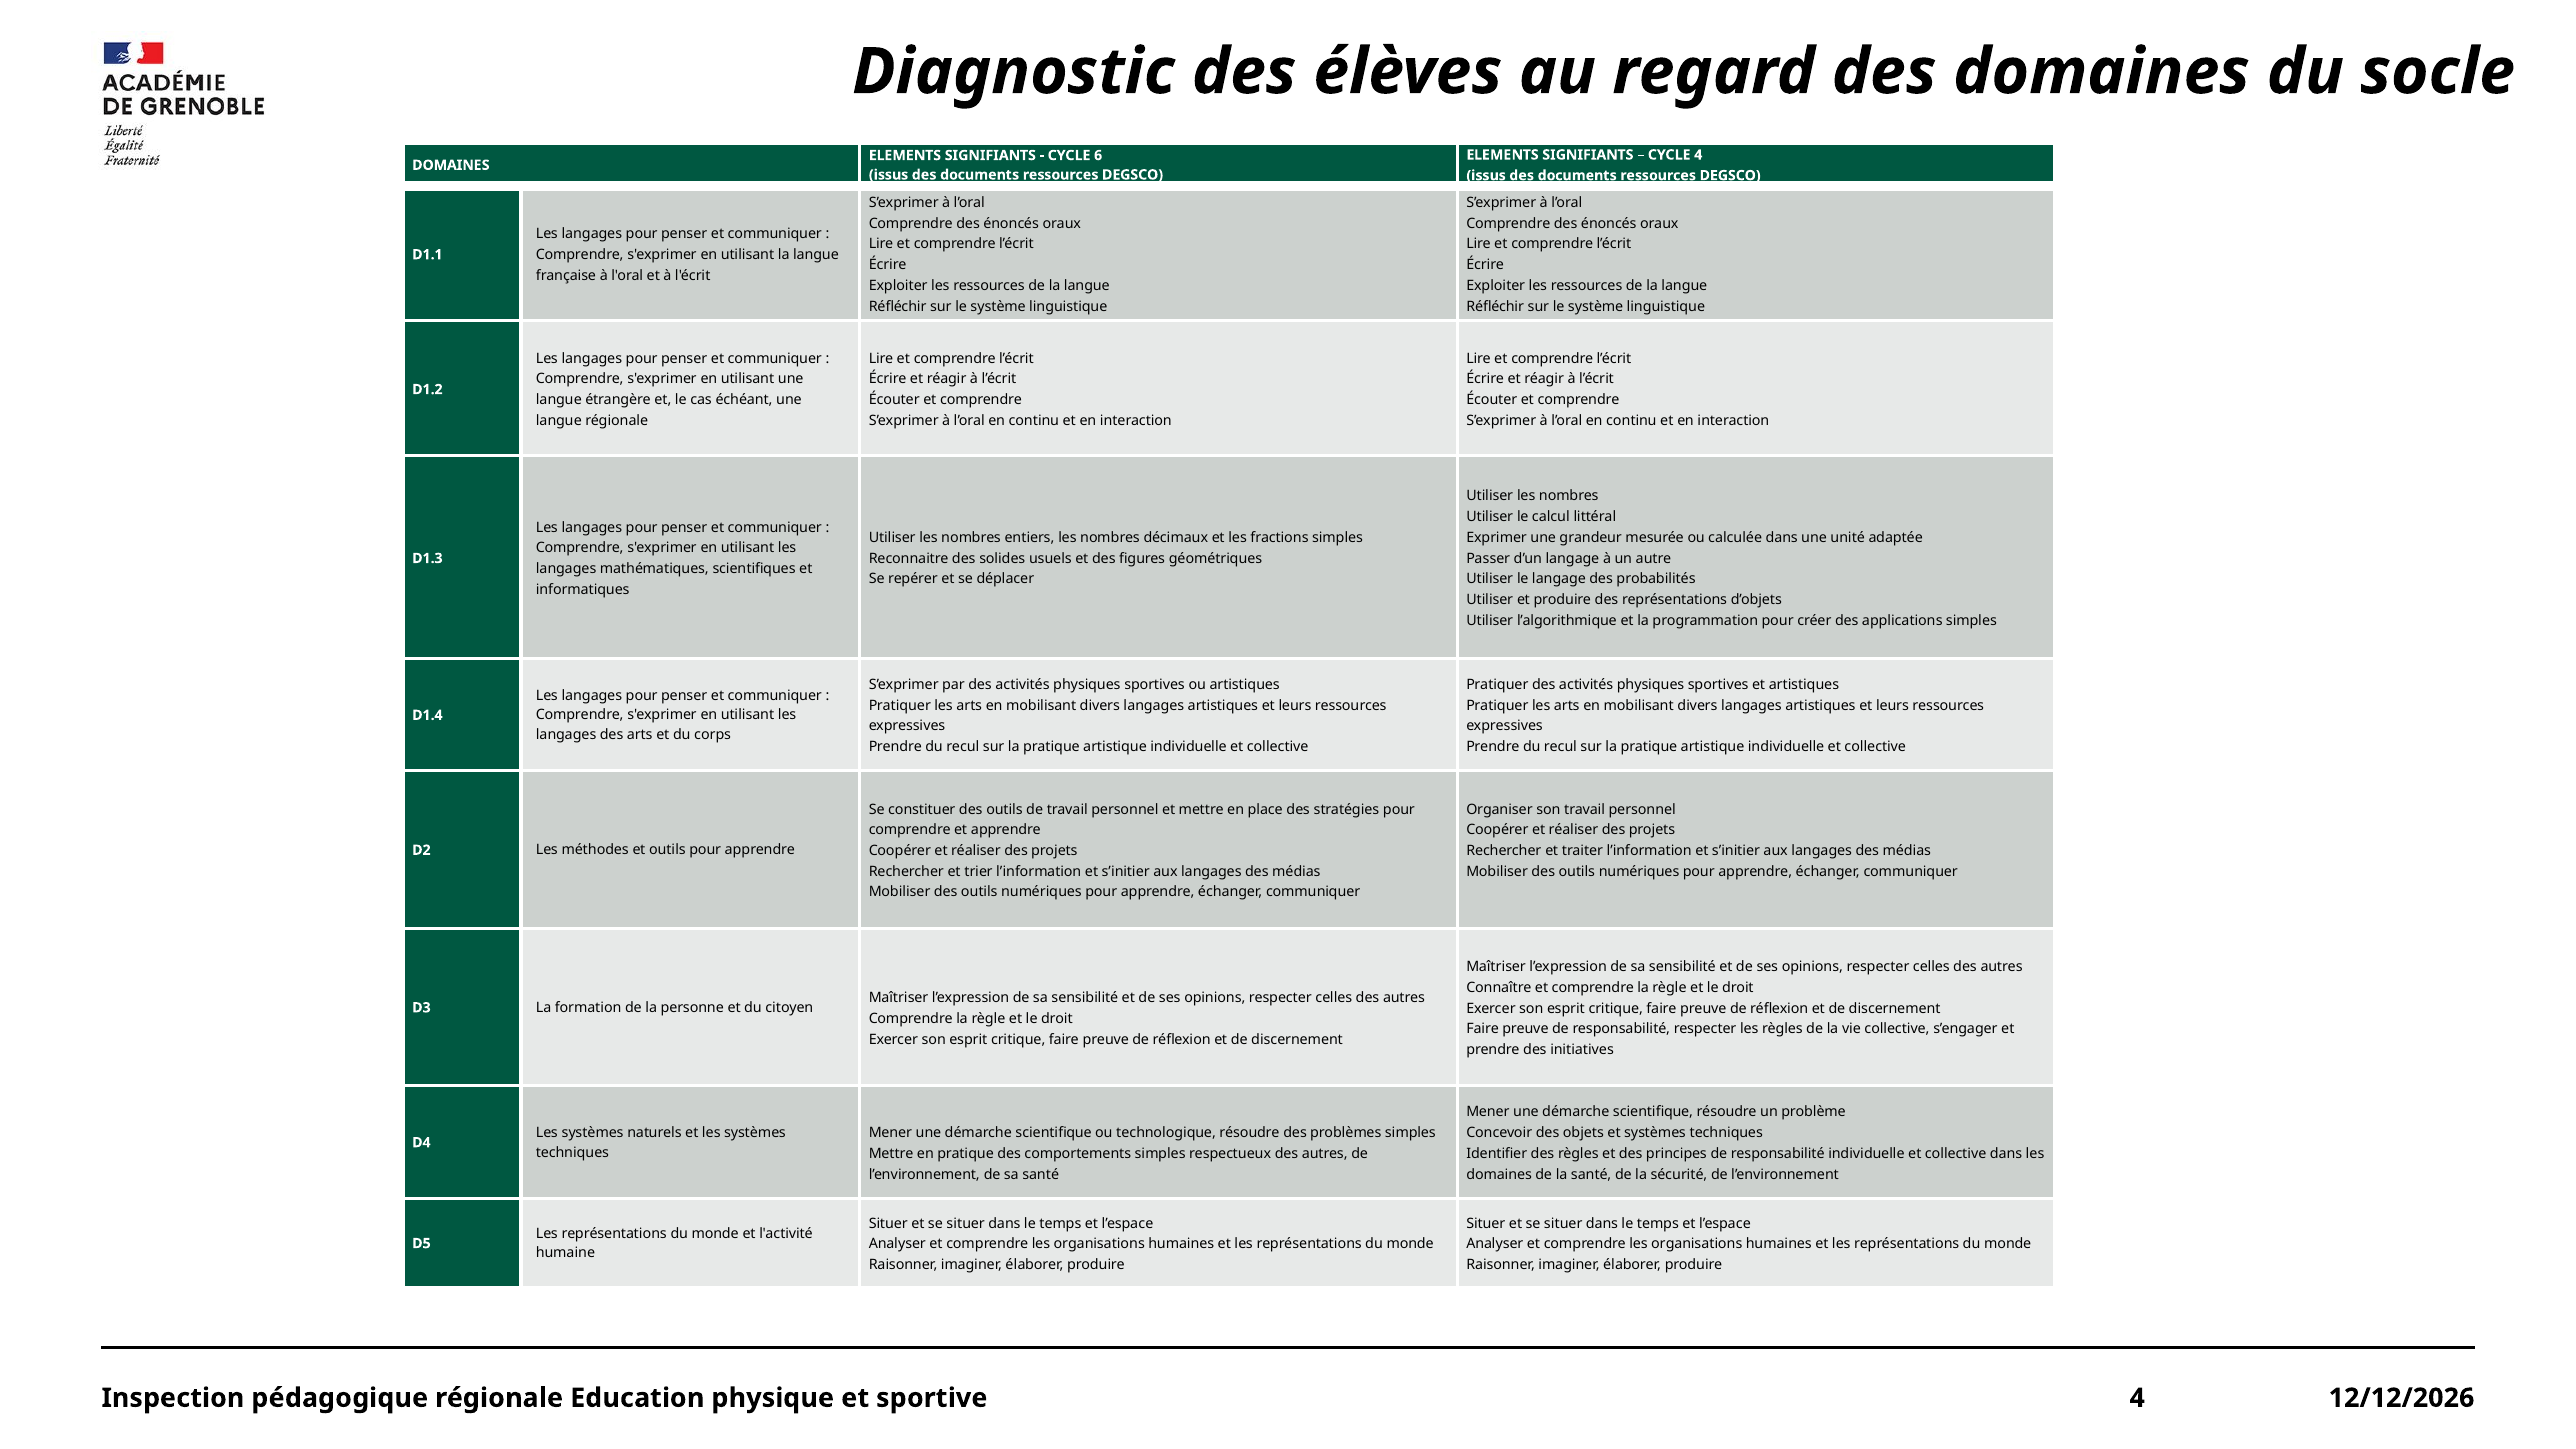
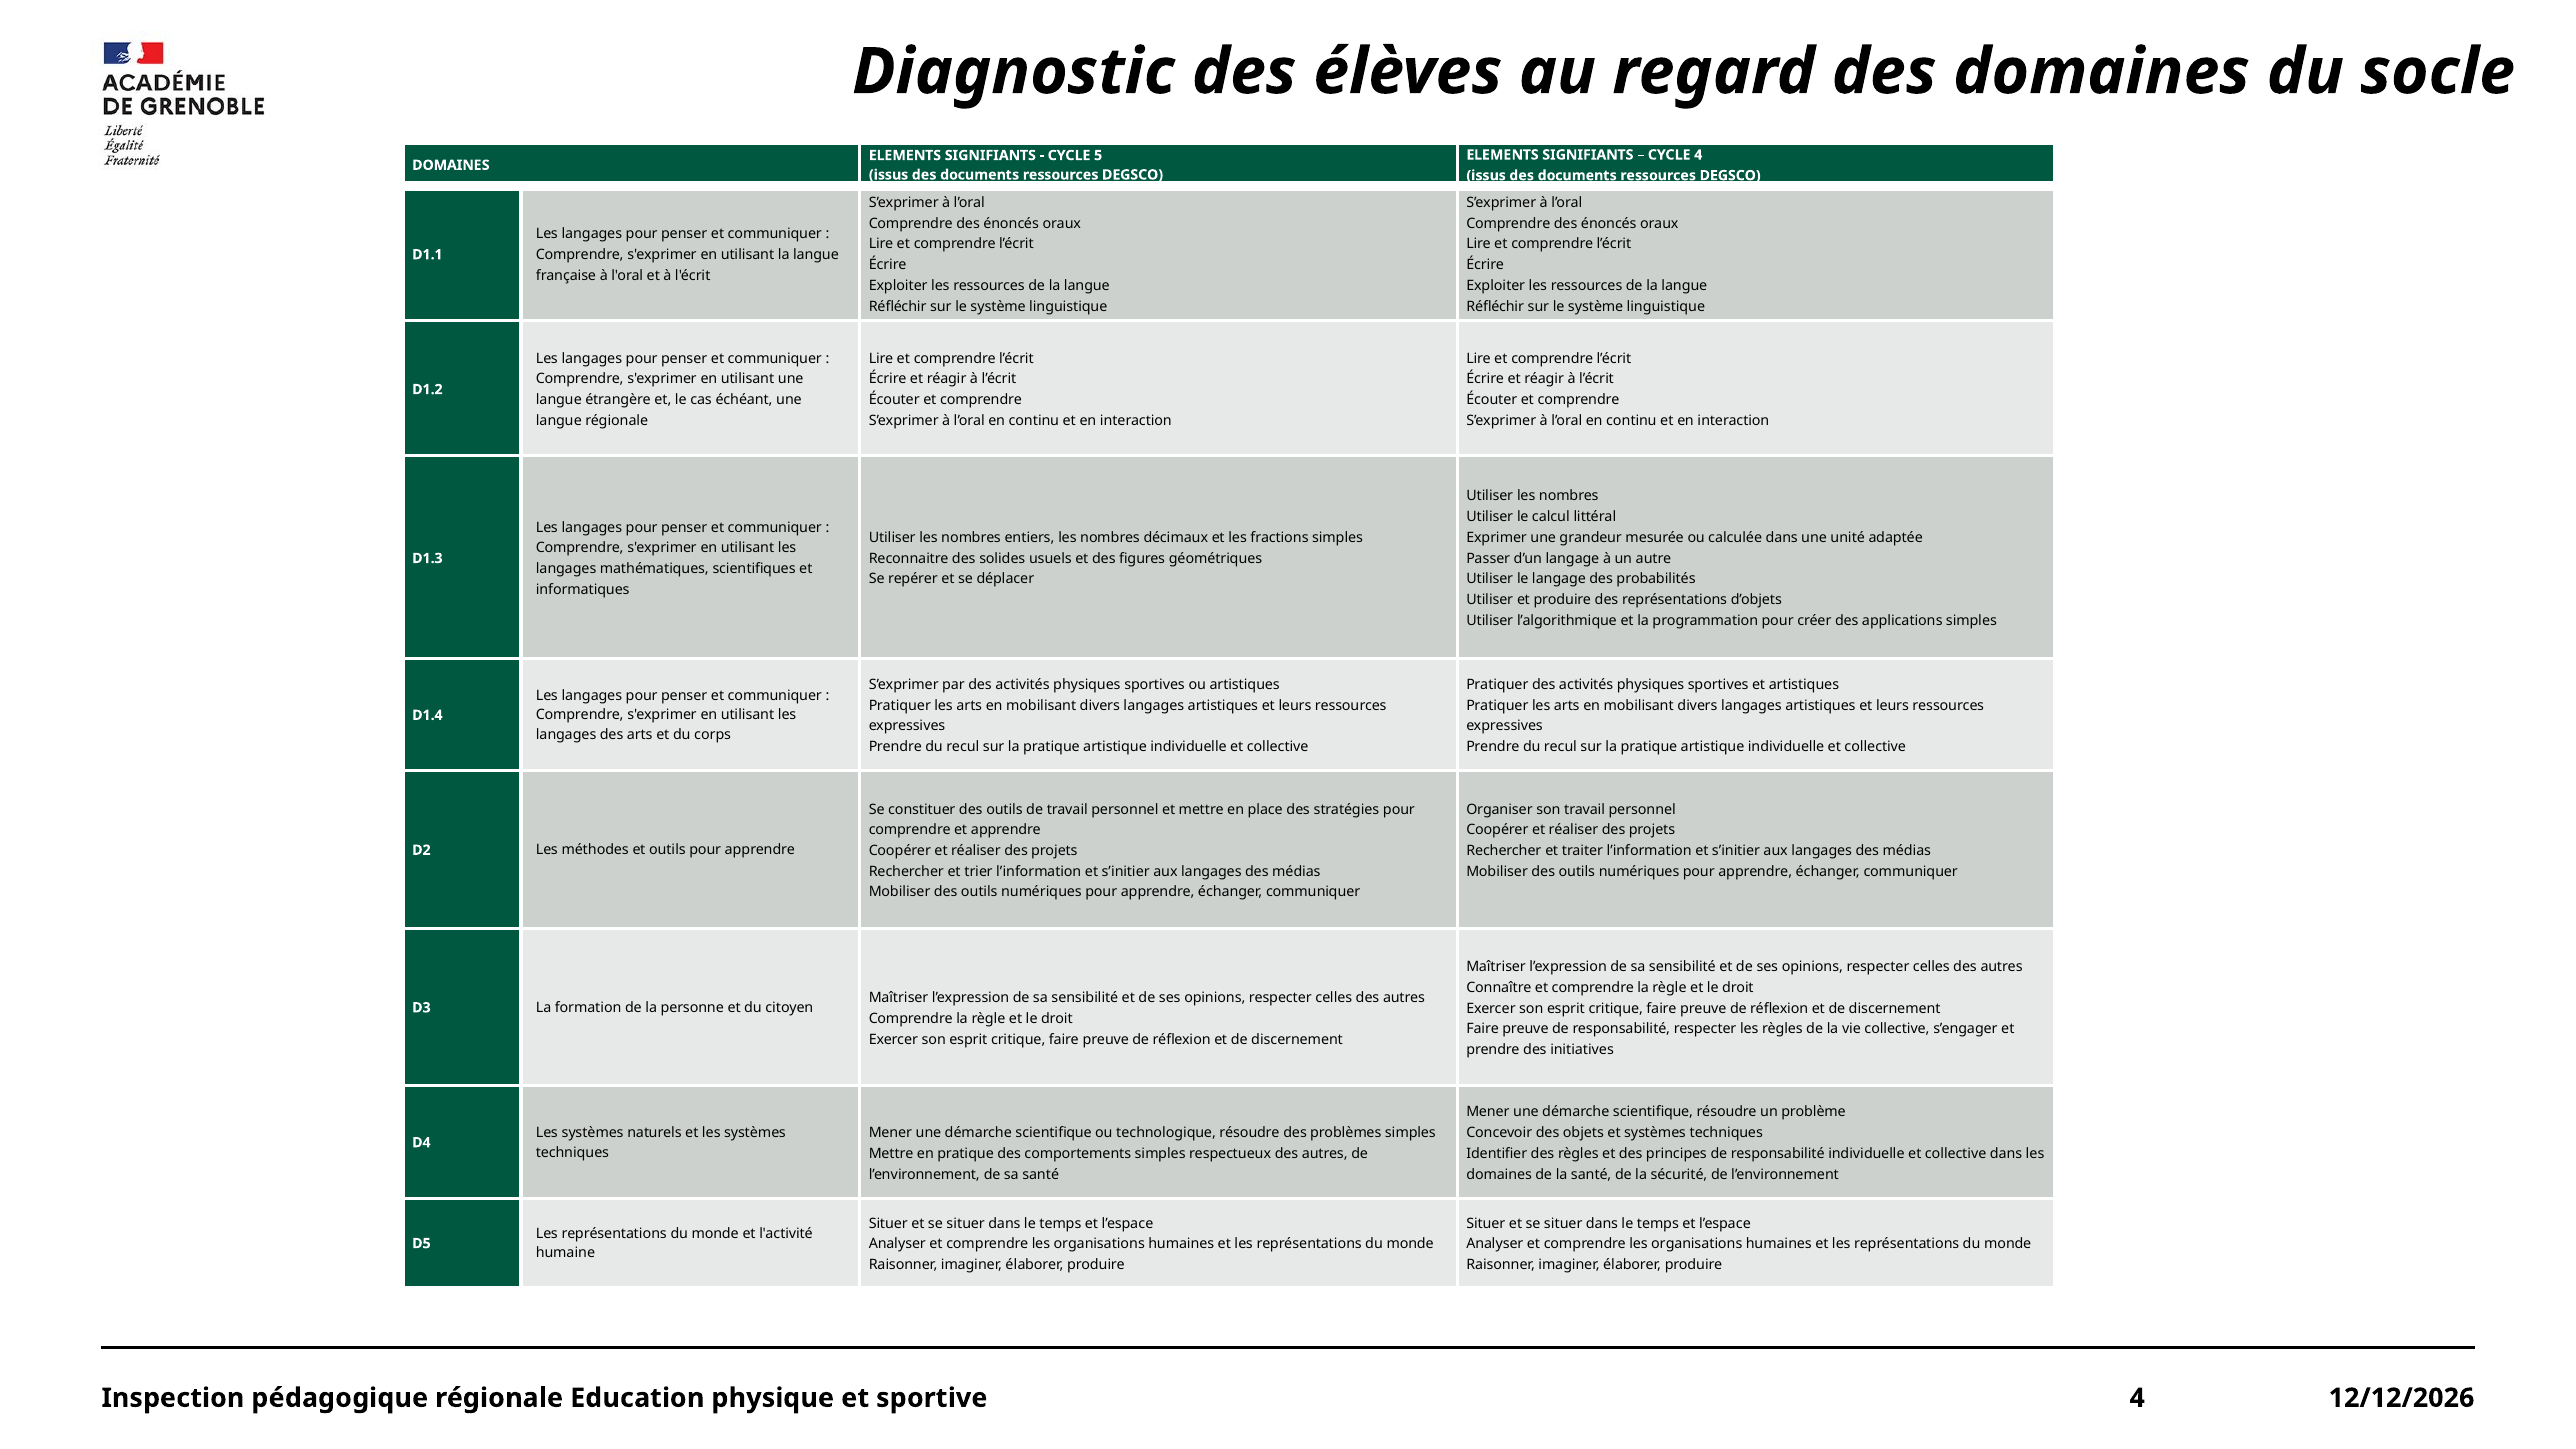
6: 6 -> 5
